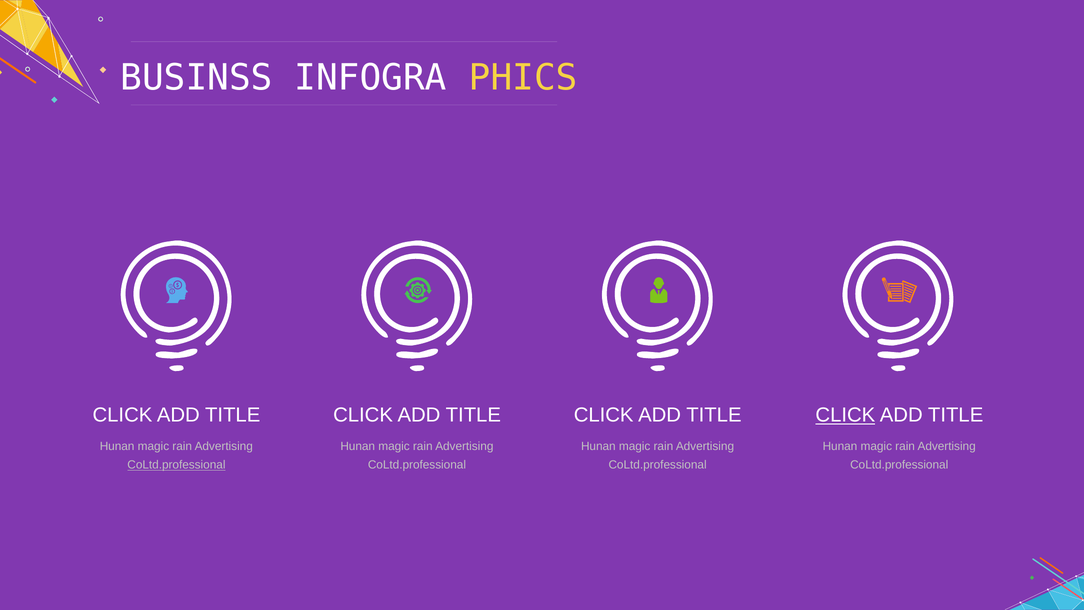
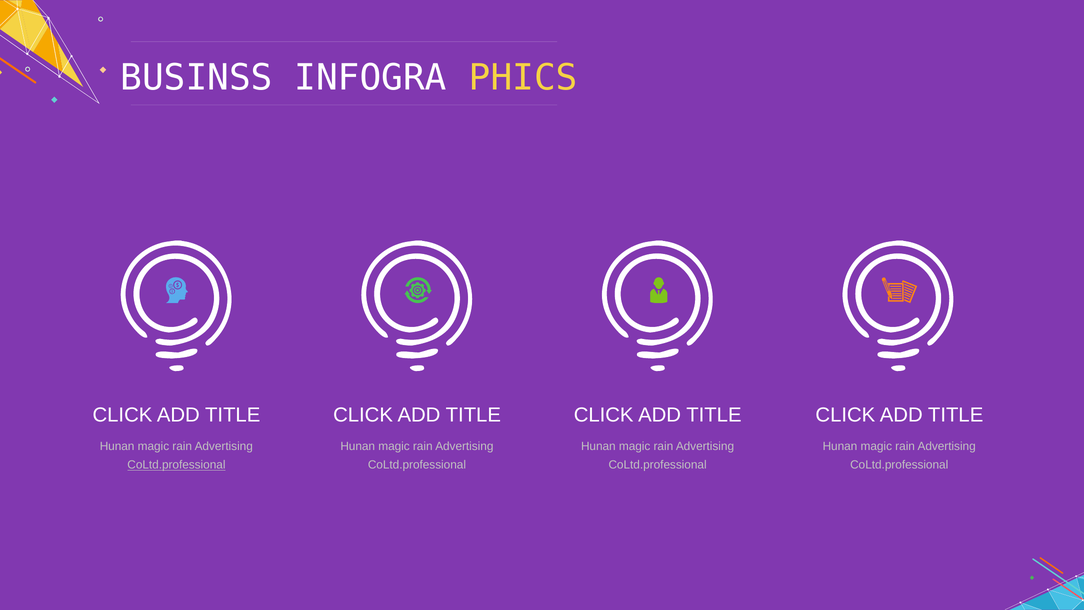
CLICK at (845, 415) underline: present -> none
